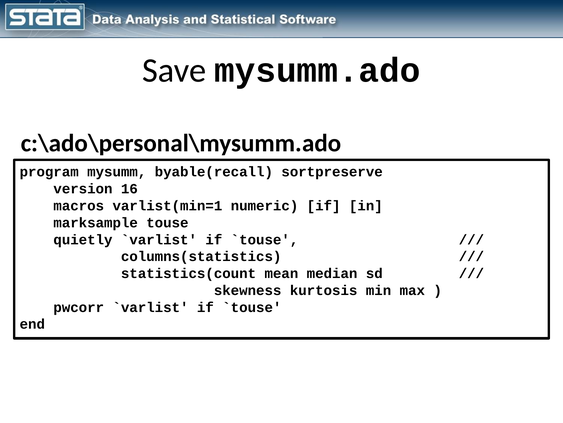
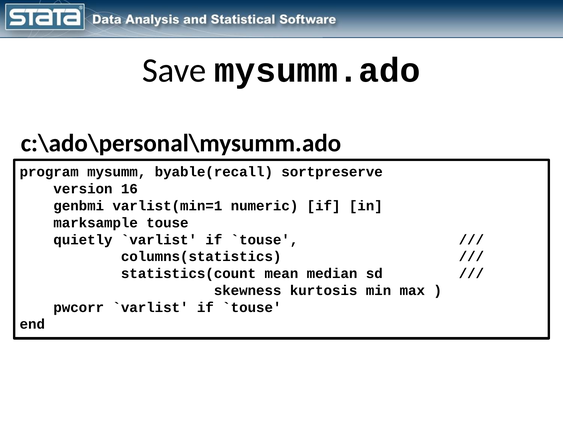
macros: macros -> genbmi
